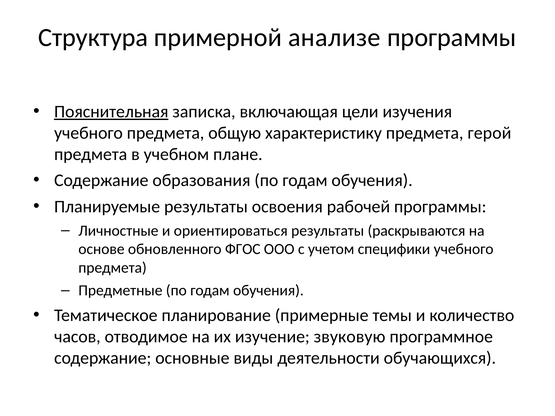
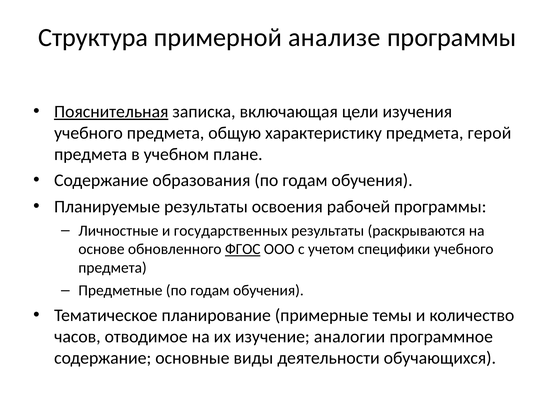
ориентироваться: ориентироваться -> государственных
ФГОС underline: none -> present
звуковую: звуковую -> аналогии
